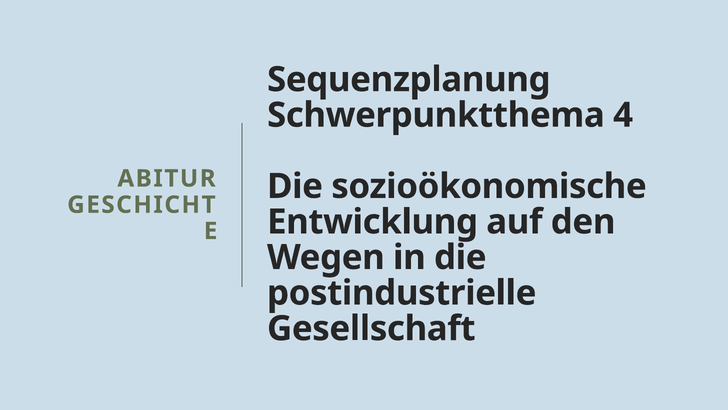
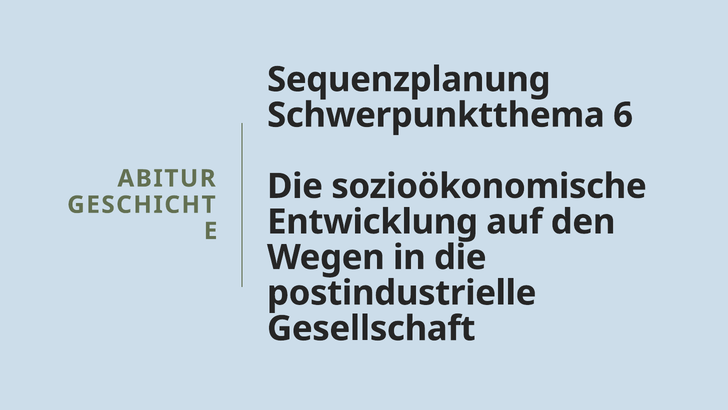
4: 4 -> 6
